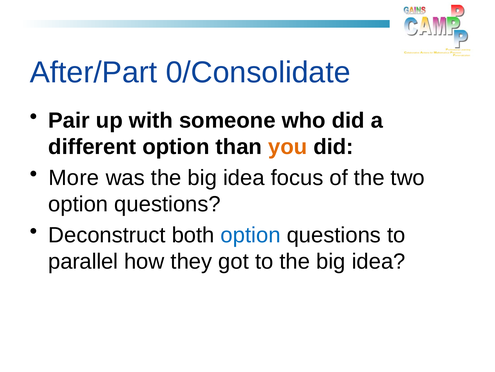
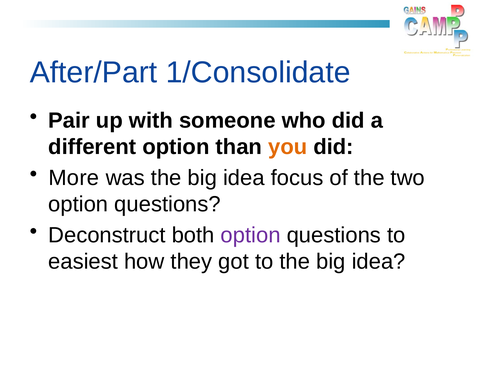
0/Consolidate: 0/Consolidate -> 1/Consolidate
option at (251, 235) colour: blue -> purple
parallel: parallel -> easiest
